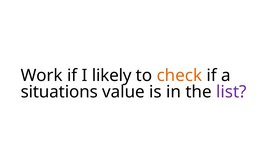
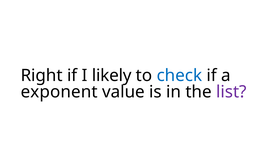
Work: Work -> Right
check colour: orange -> blue
situations: situations -> exponent
